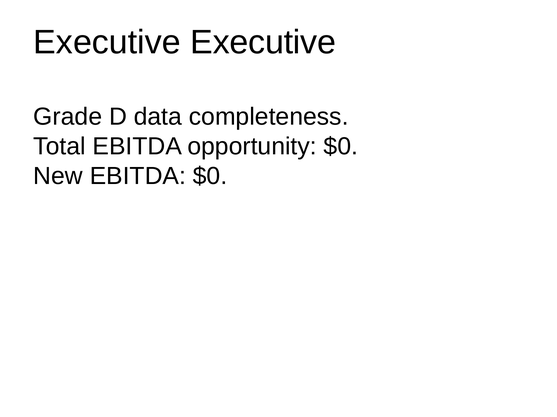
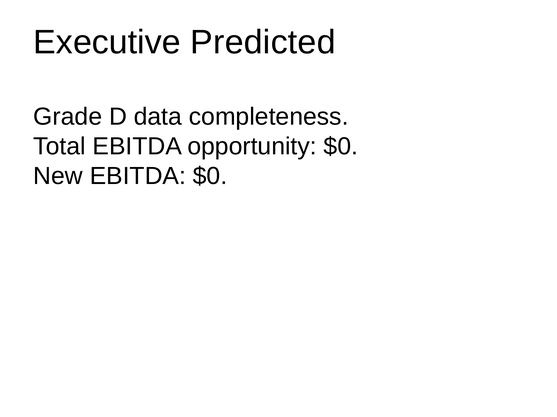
Executive Executive: Executive -> Predicted
